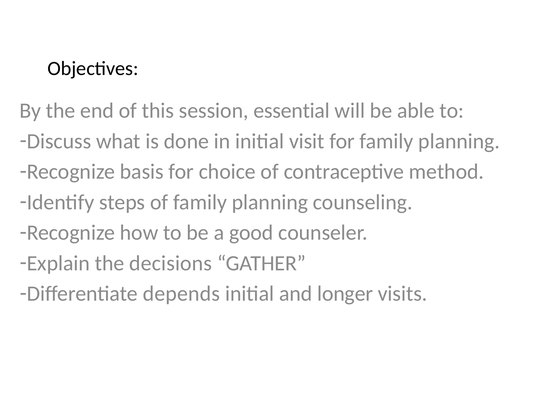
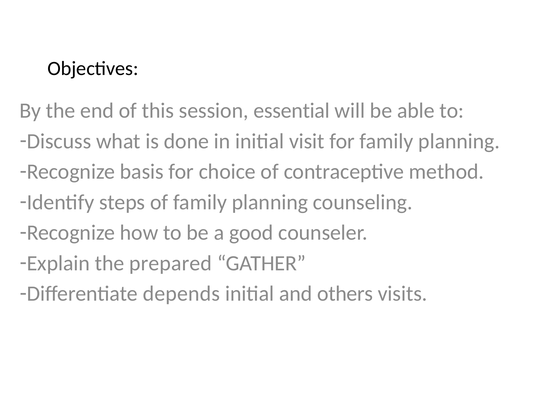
decisions: decisions -> prepared
longer: longer -> others
